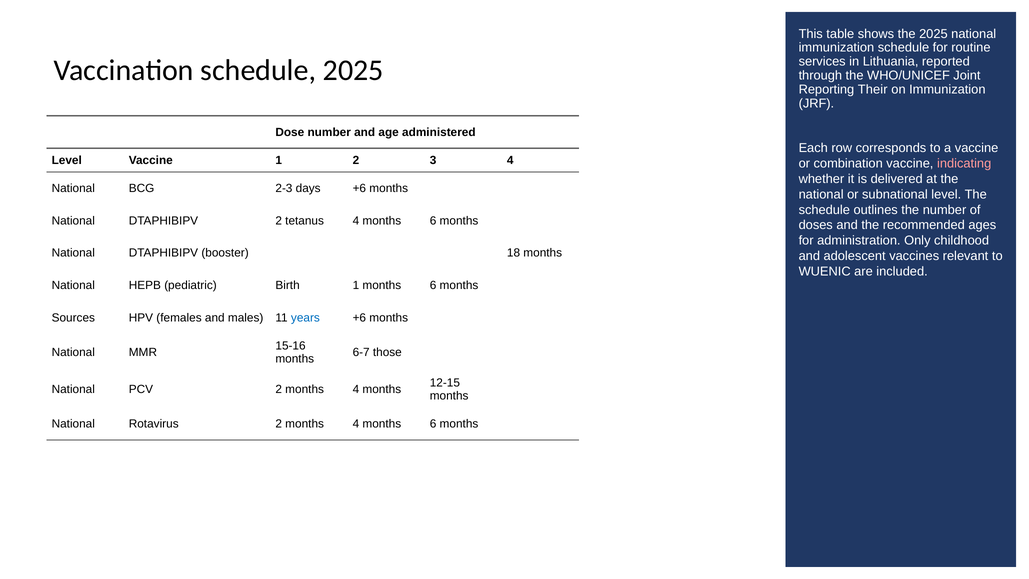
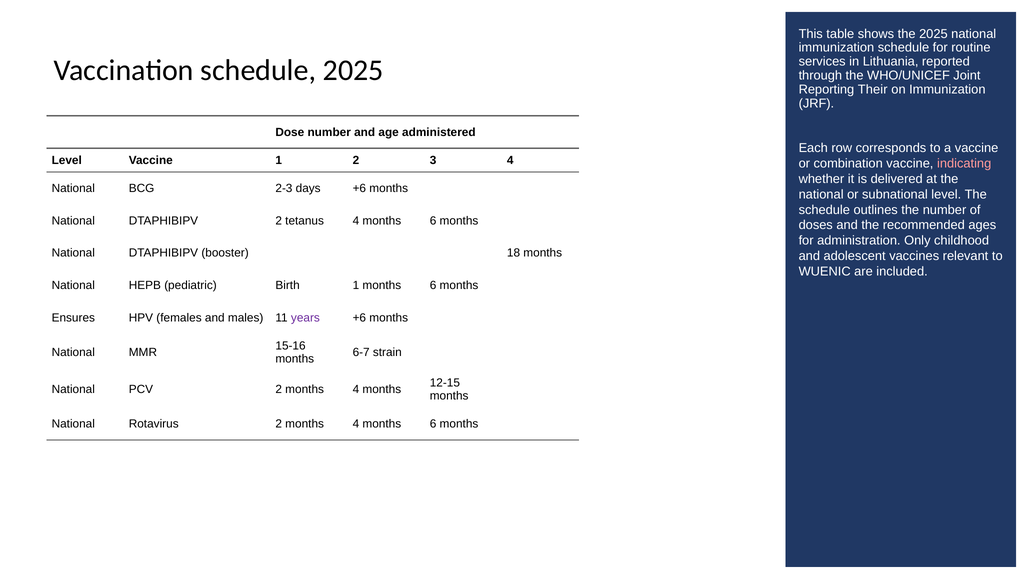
Sources: Sources -> Ensures
years colour: blue -> purple
those: those -> strain
